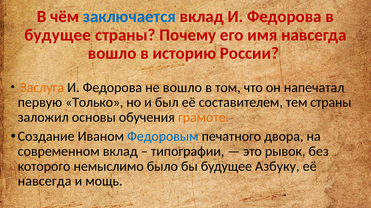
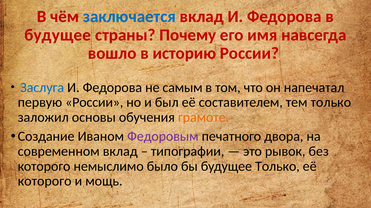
Заслуга colour: orange -> blue
не вошло: вошло -> самым
первую Только: Только -> России
тем страны: страны -> только
Федоровым colour: blue -> purple
будущее Азбуку: Азбуку -> Только
навсегда at (45, 182): навсегда -> которого
